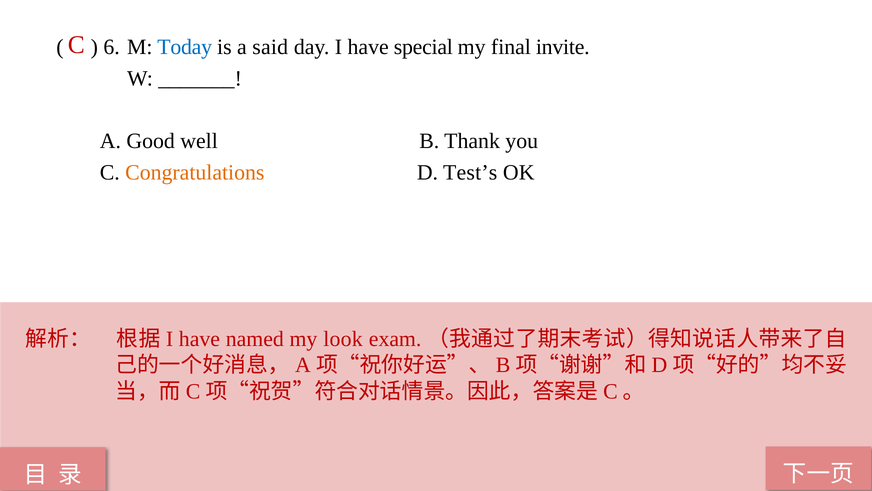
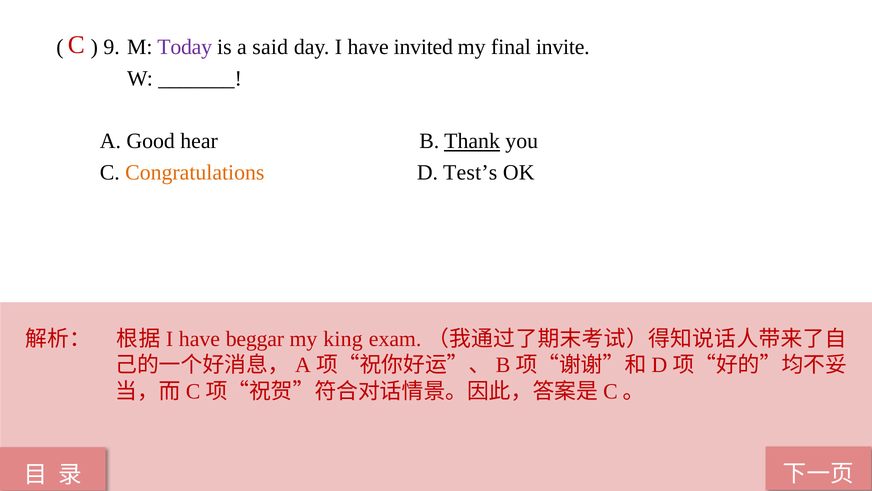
6: 6 -> 9
Today colour: blue -> purple
special: special -> invited
well: well -> hear
Thank underline: none -> present
named: named -> beggar
look: look -> king
